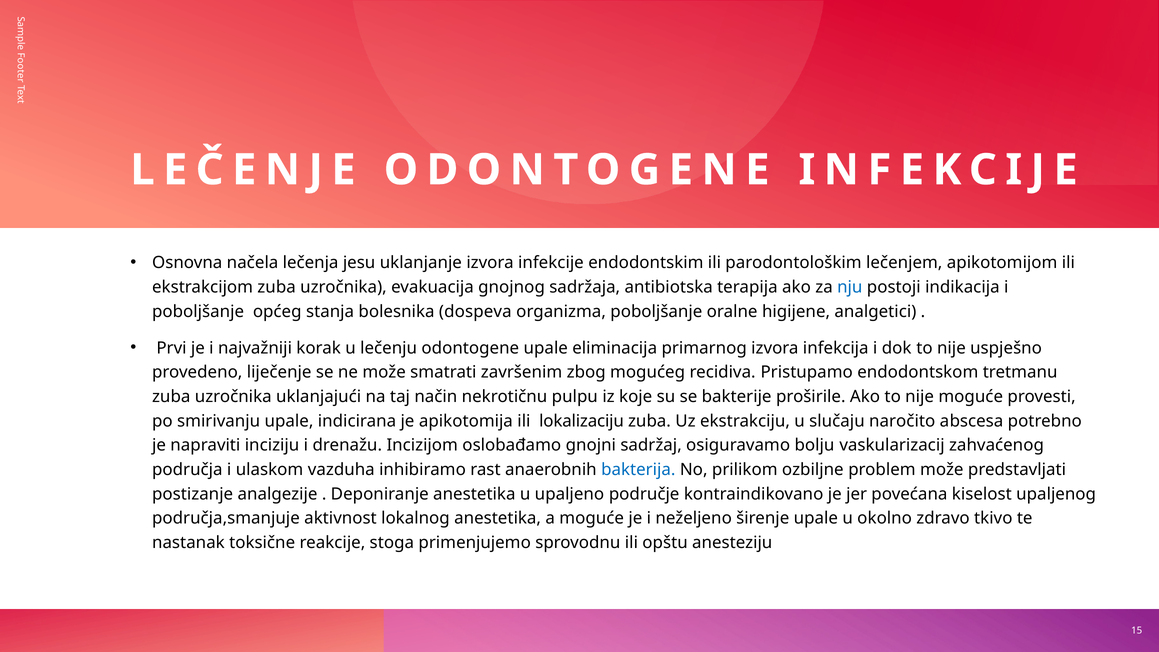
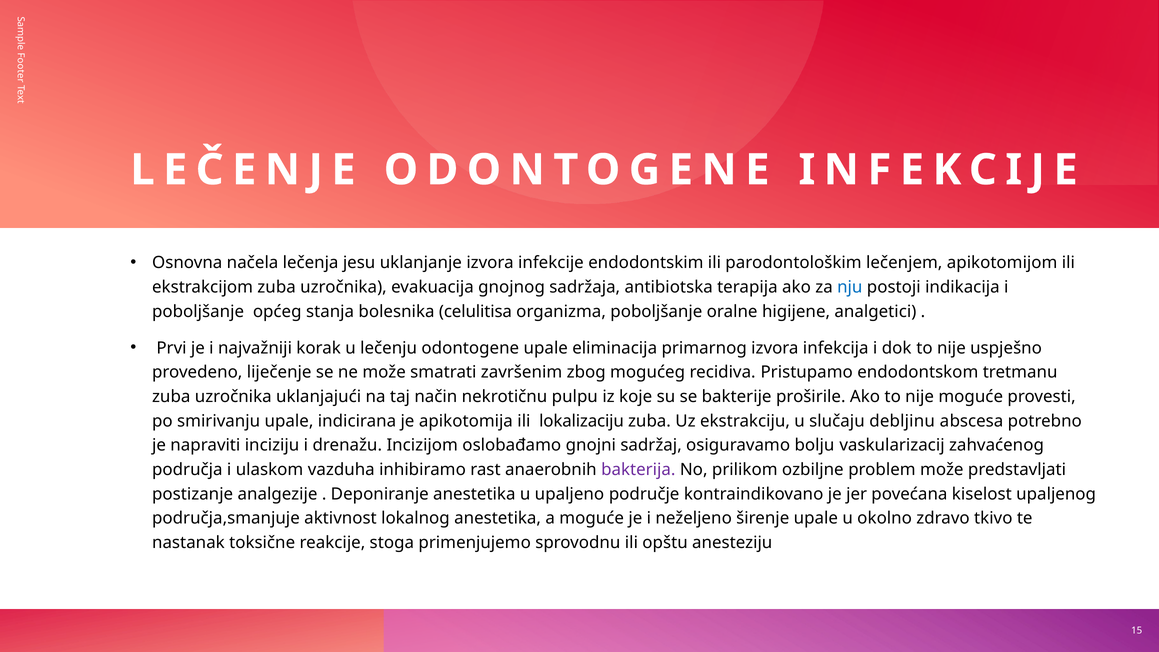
dospeva: dospeva -> celulitisa
naročito: naročito -> debljinu
bakterija colour: blue -> purple
